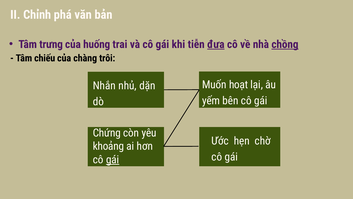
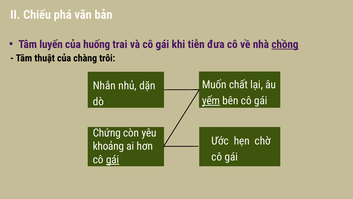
Chỉnh: Chỉnh -> Chiếu
trưng: trưng -> luyến
đưa underline: present -> none
chiếu: chiếu -> thuật
hoạt: hoạt -> chất
yếm underline: none -> present
